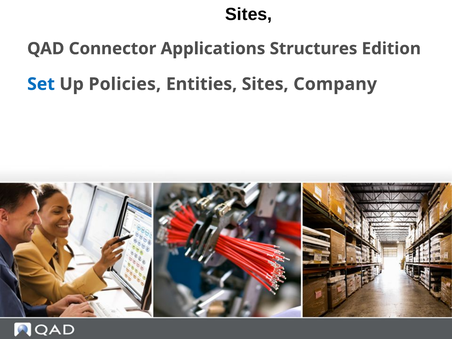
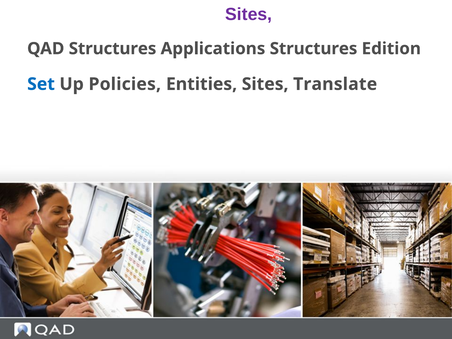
Sites at (249, 14) colour: black -> purple
QAD Connector: Connector -> Structures
Company: Company -> Translate
